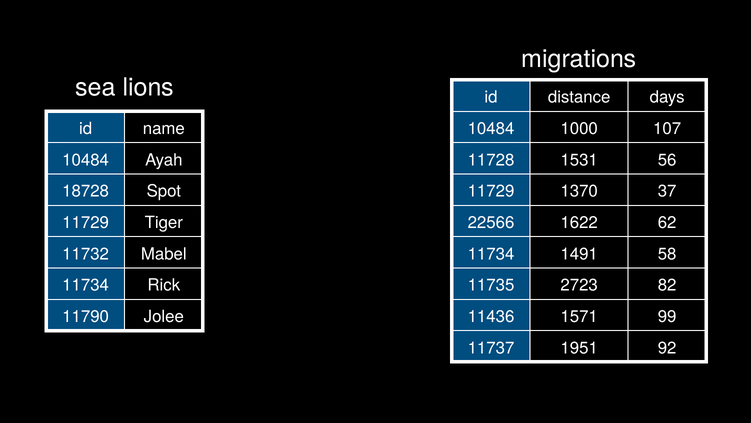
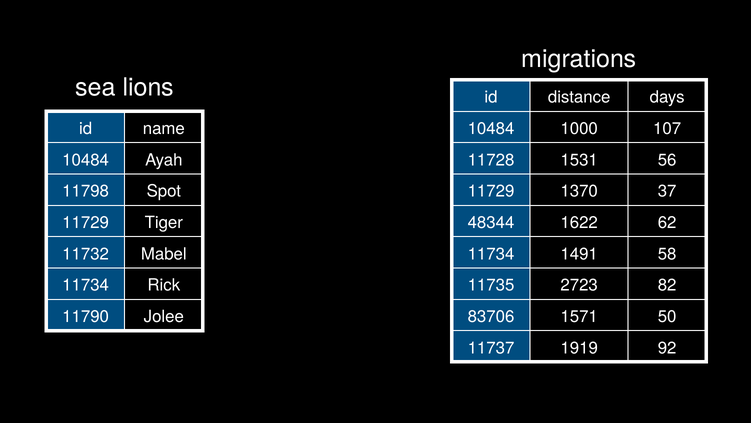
18728: 18728 -> 11798
22566: 22566 -> 48344
11436: 11436 -> 83706
99: 99 -> 50
1951: 1951 -> 1919
